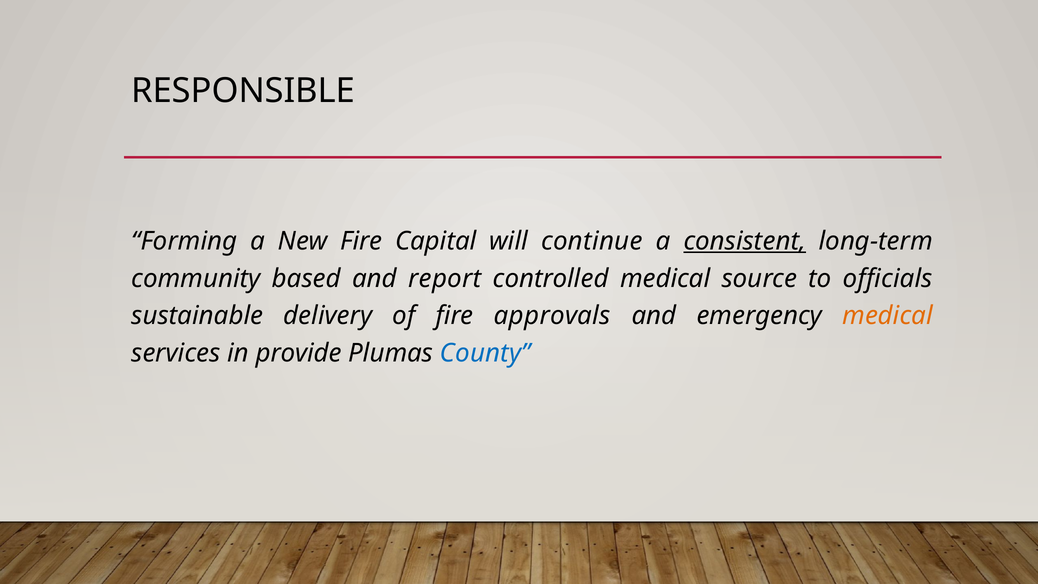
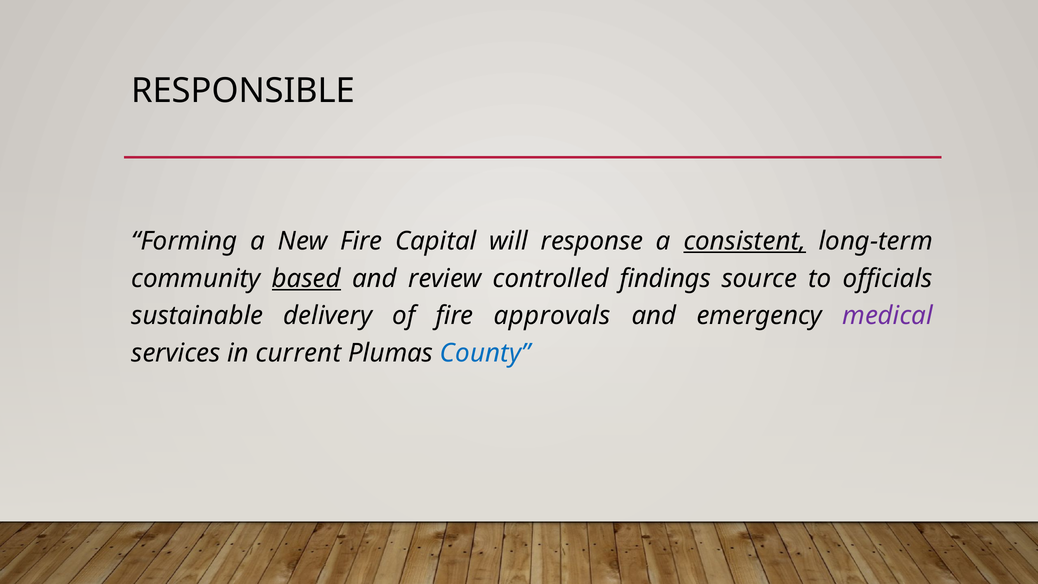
continue: continue -> response
based underline: none -> present
report: report -> review
controlled medical: medical -> findings
medical at (888, 316) colour: orange -> purple
provide: provide -> current
